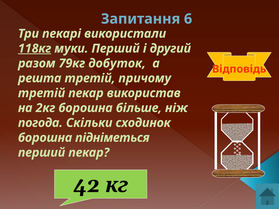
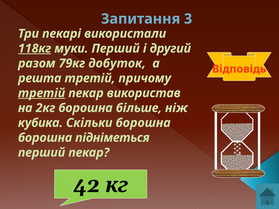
6: 6 -> 3
третій at (42, 93) underline: none -> present
погода: погода -> кубика
Скільки сходинок: сходинок -> борошна
